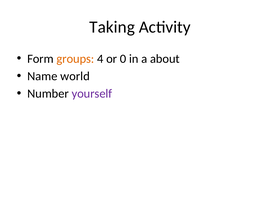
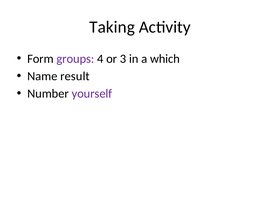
groups colour: orange -> purple
0: 0 -> 3
about: about -> which
world: world -> result
